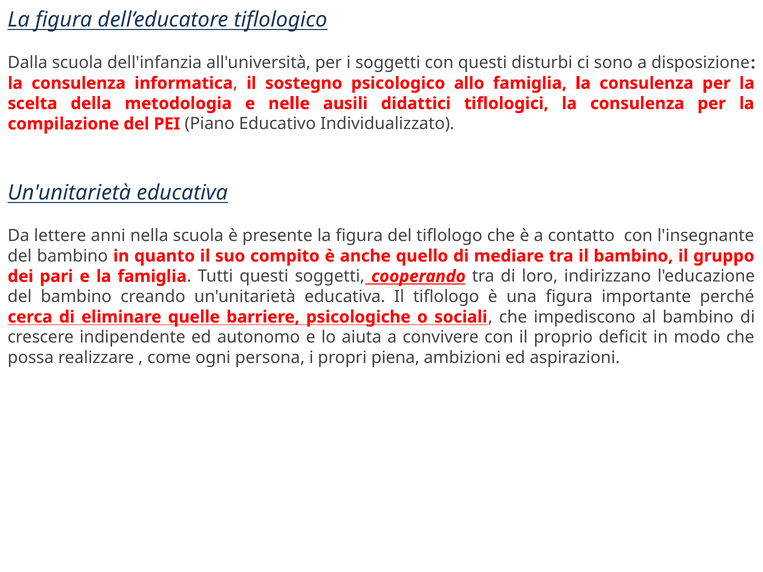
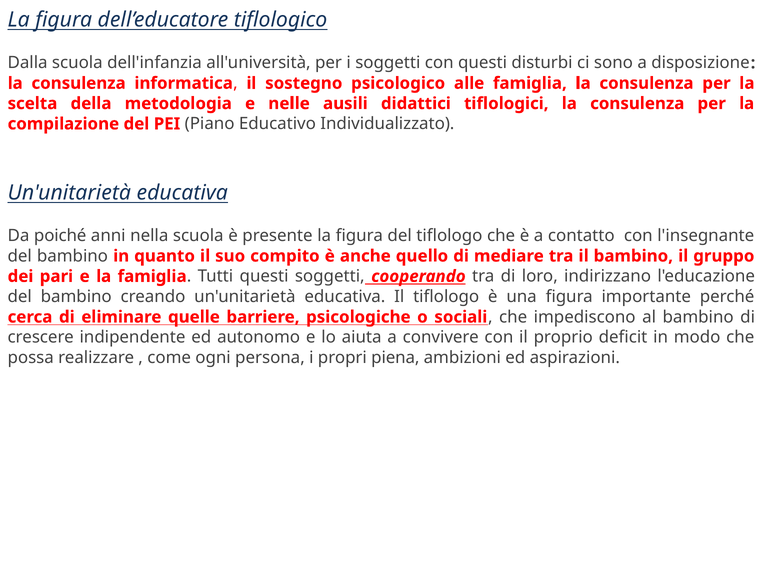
allo: allo -> alle
lettere: lettere -> poiché
